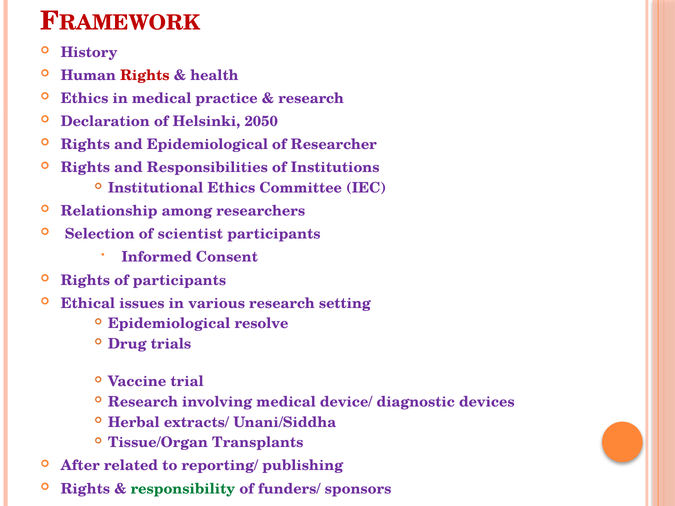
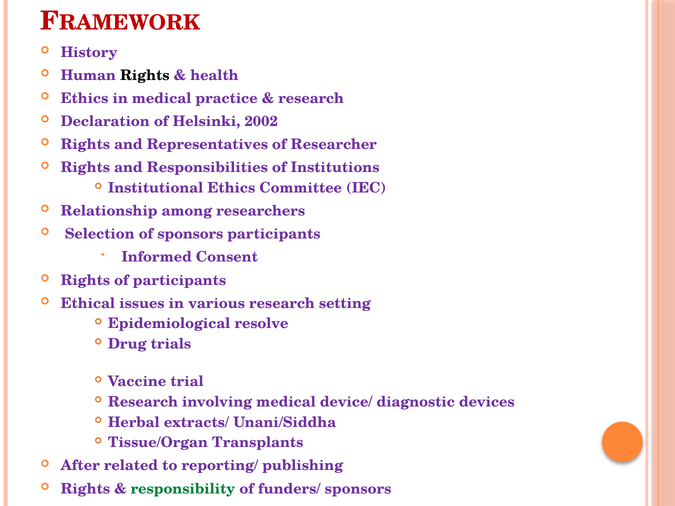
Rights at (145, 76) colour: red -> black
2050: 2050 -> 2002
and Epidemiological: Epidemiological -> Representatives
of scientist: scientist -> sponsors
